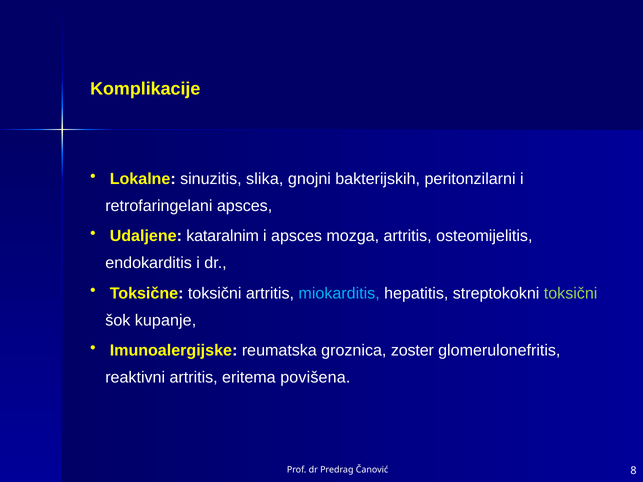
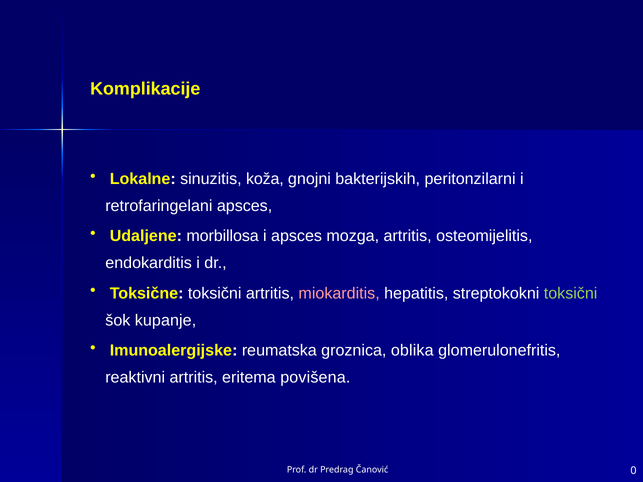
slika: slika -> koža
kataralnim: kataralnim -> morbillosa
miokarditis colour: light blue -> pink
zoster: zoster -> oblika
8: 8 -> 0
